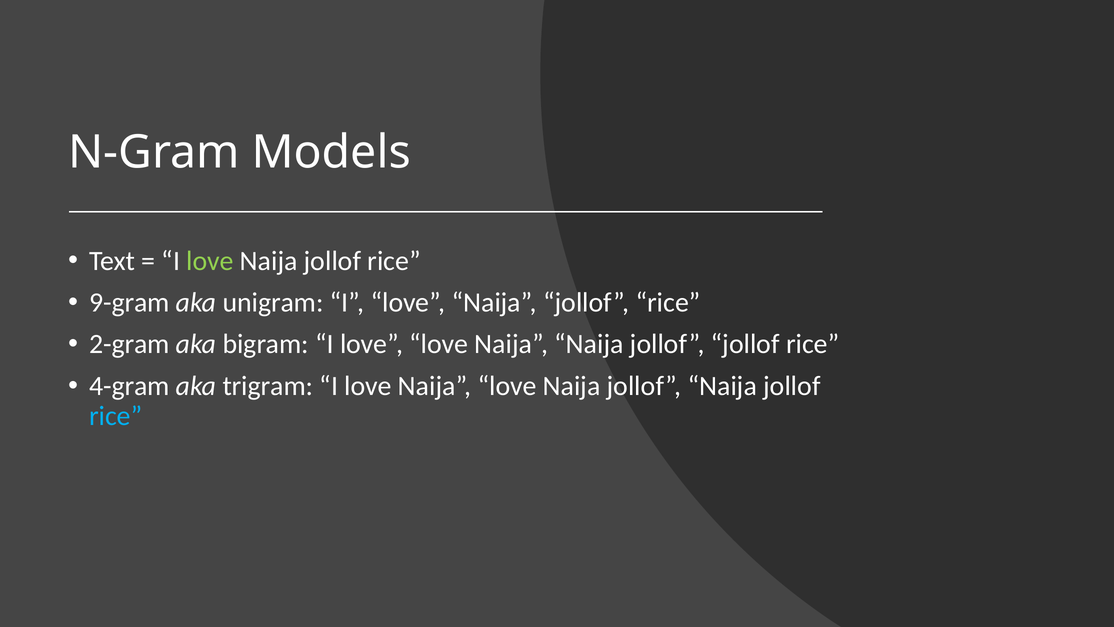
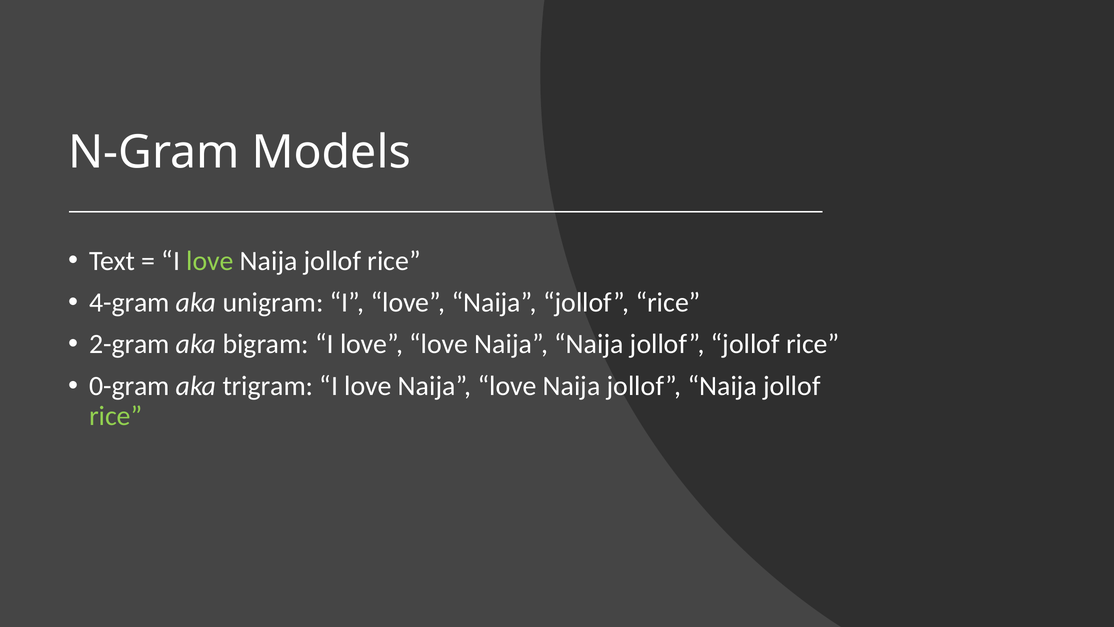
9-gram: 9-gram -> 4-gram
4-gram: 4-gram -> 0-gram
rice at (116, 416) colour: light blue -> light green
